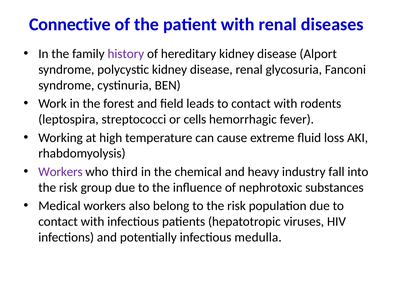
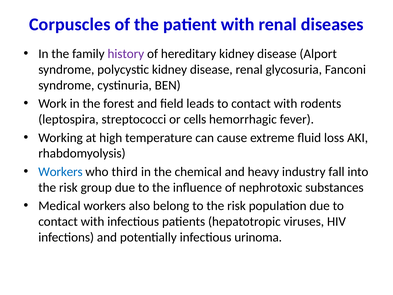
Connective: Connective -> Corpuscles
Workers at (60, 172) colour: purple -> blue
medulla: medulla -> urinoma
